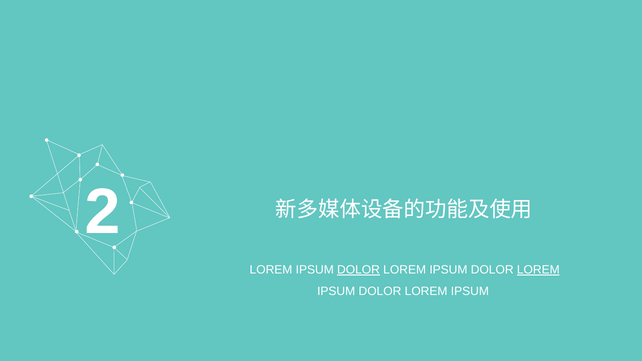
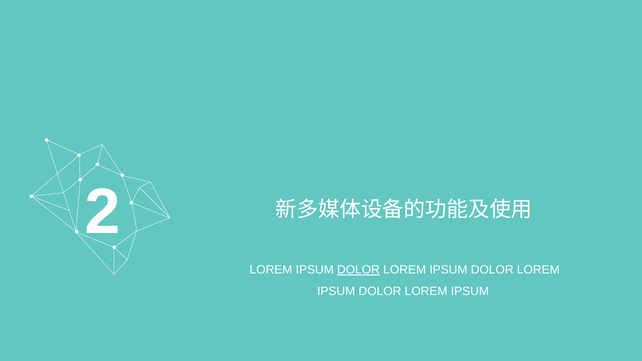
LOREM at (538, 270) underline: present -> none
